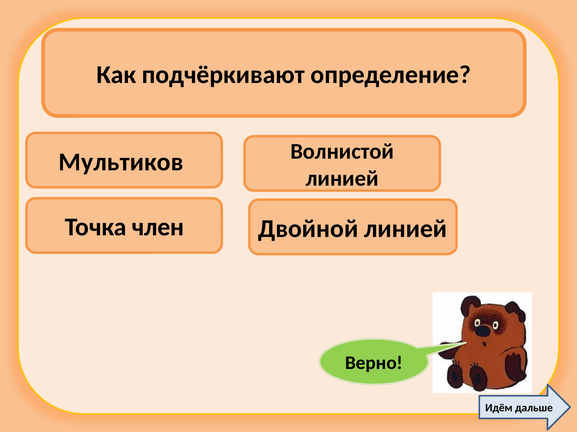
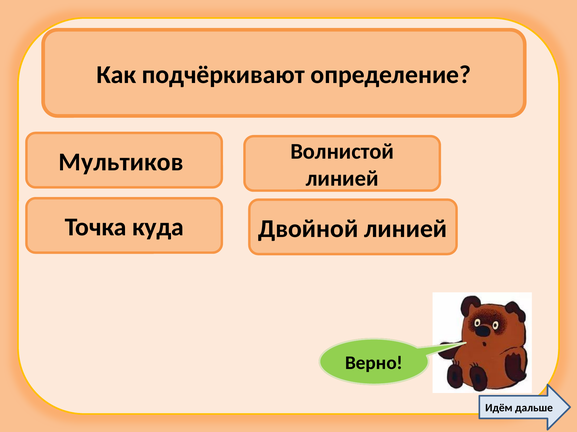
член: член -> куда
